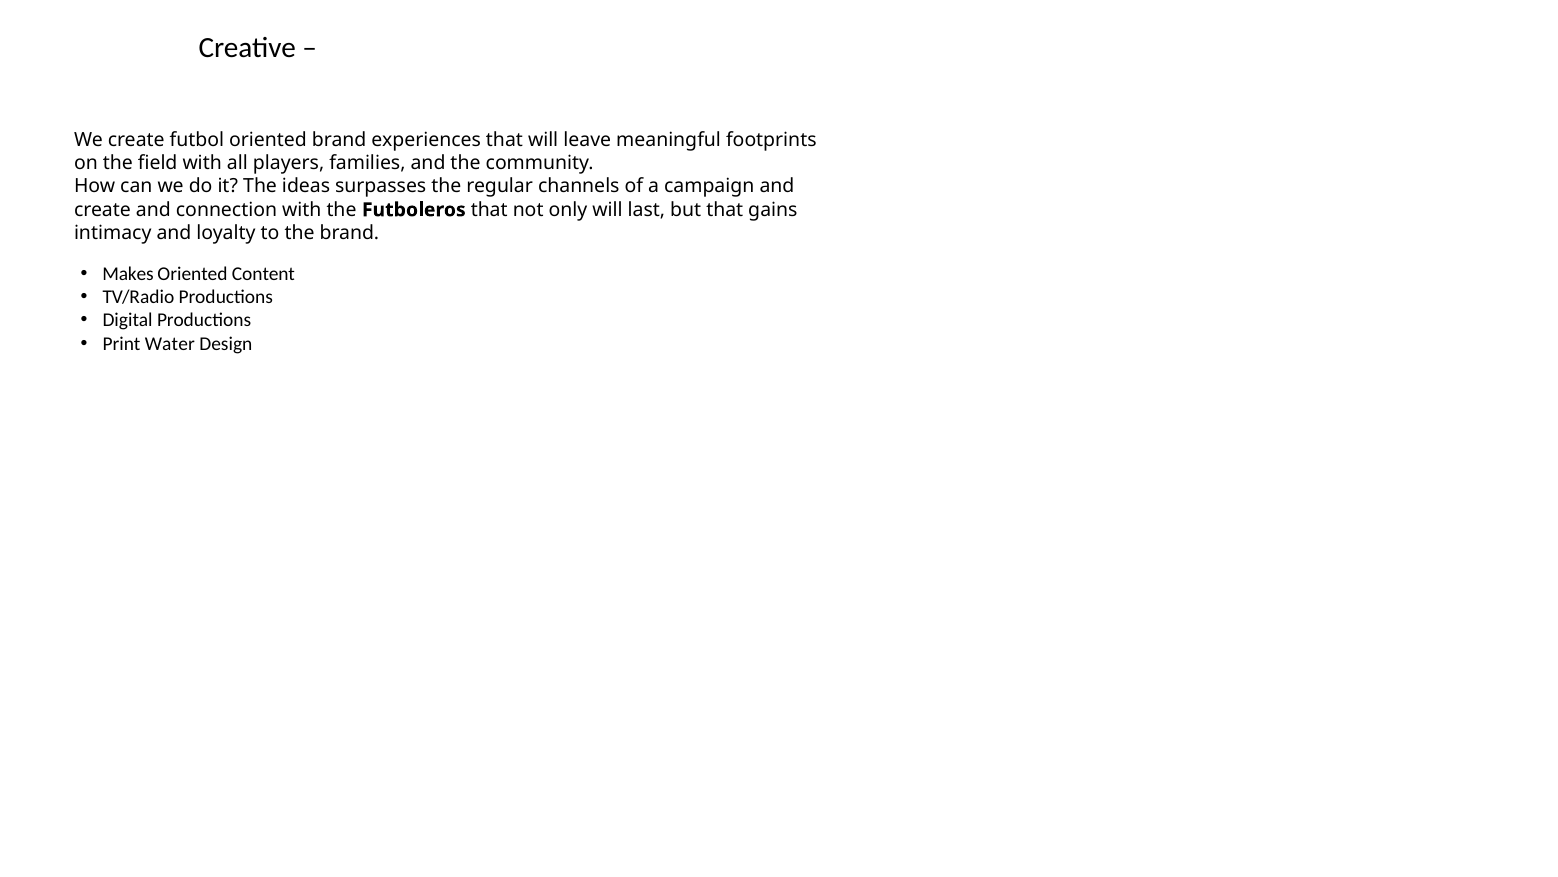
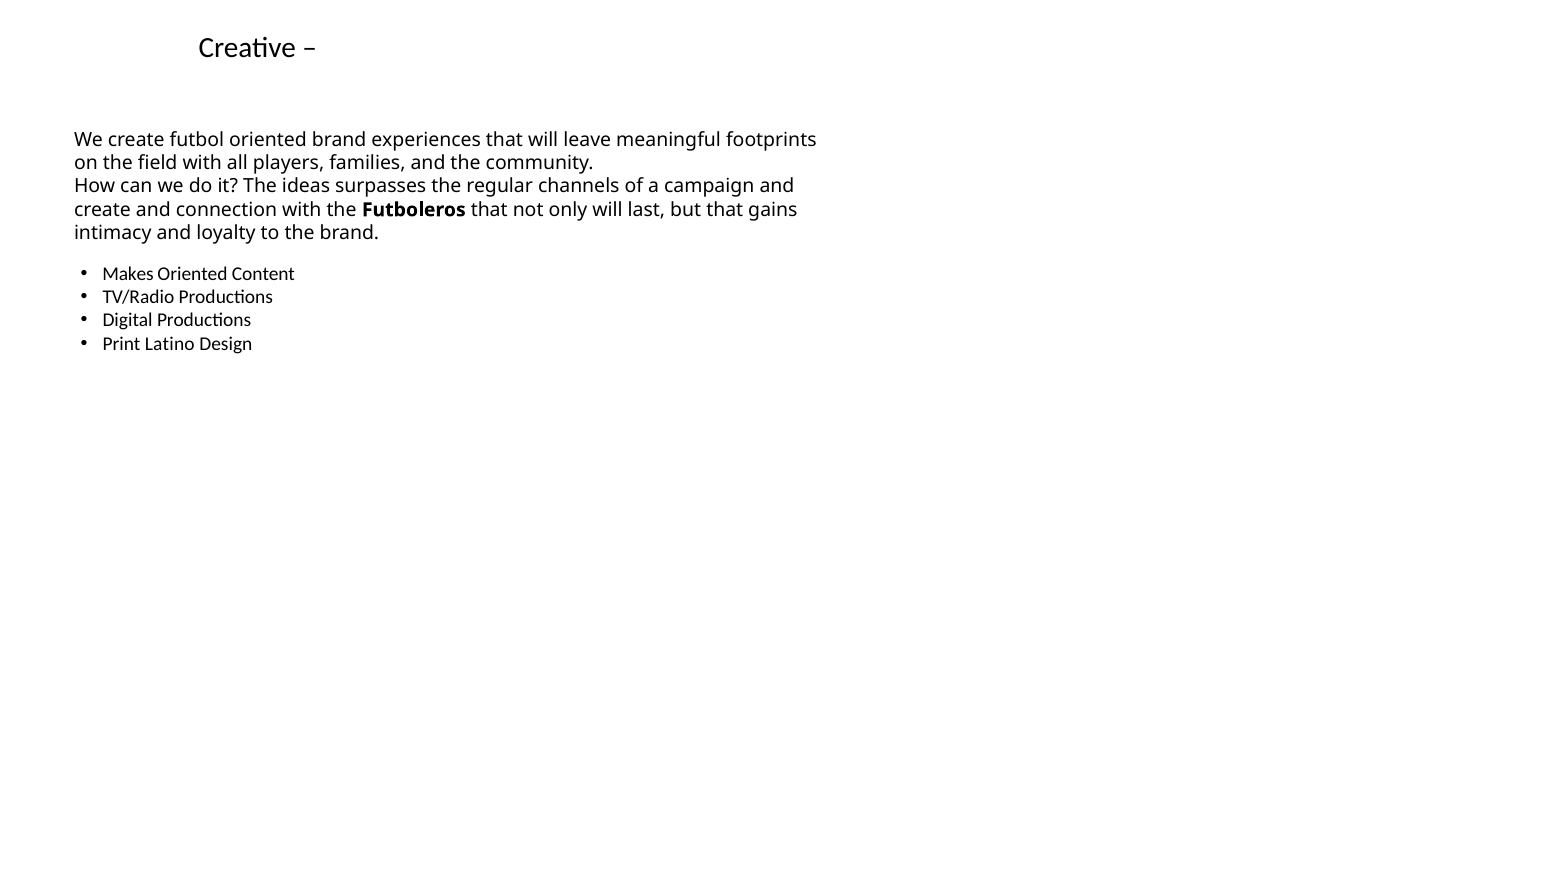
Water: Water -> Latino
